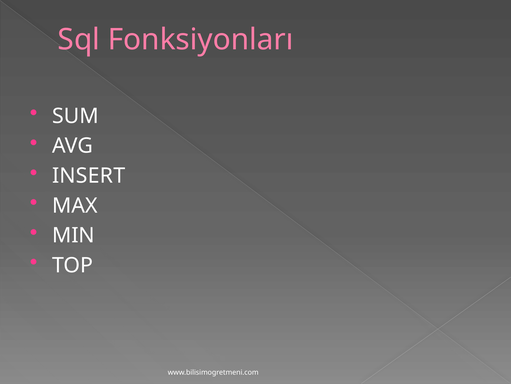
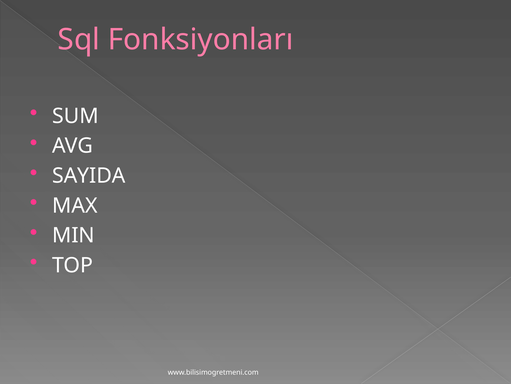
INSERT: INSERT -> SAYIDA
